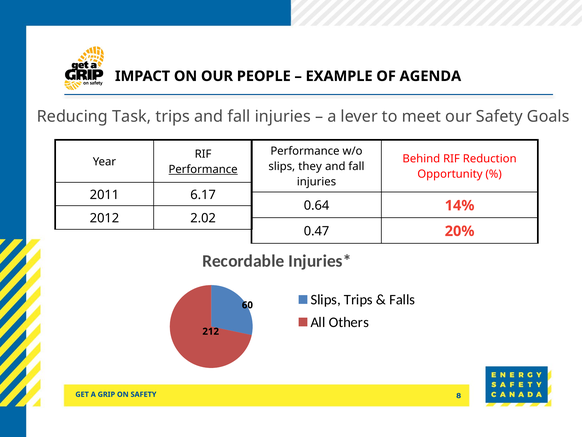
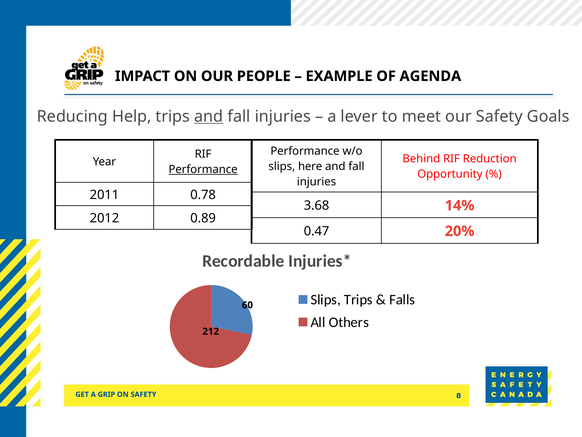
Task: Task -> Help
and at (209, 116) underline: none -> present
they: they -> here
6.17: 6.17 -> 0.78
0.64: 0.64 -> 3.68
2.02: 2.02 -> 0.89
